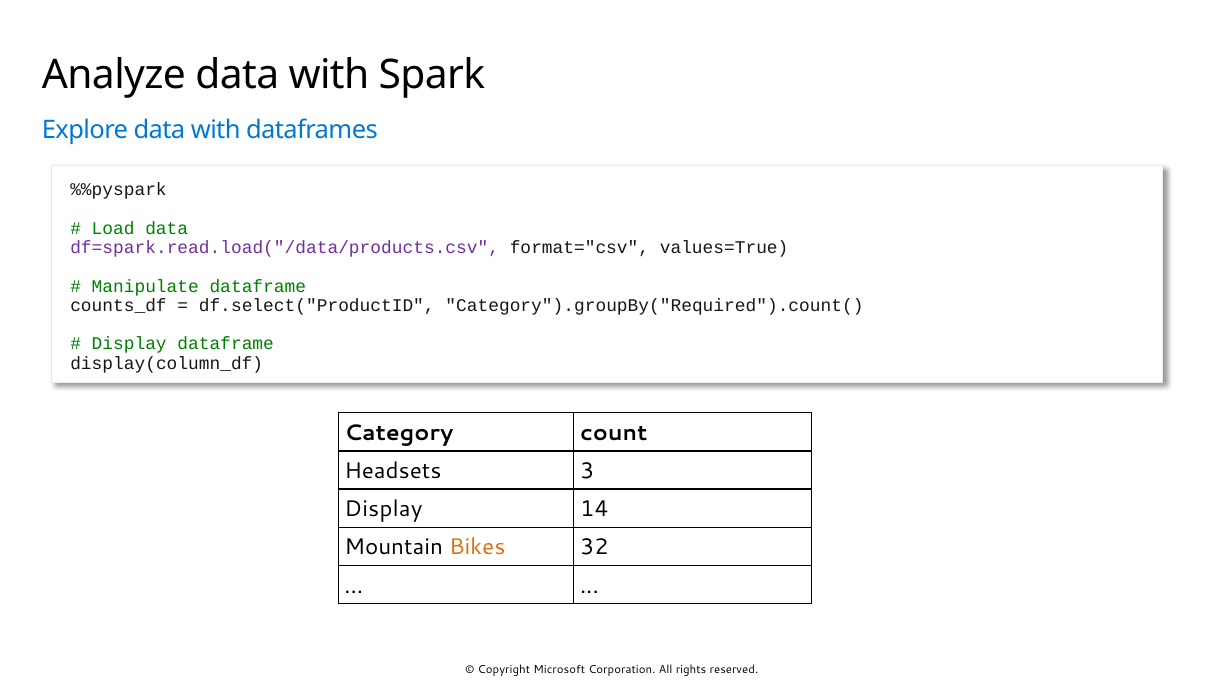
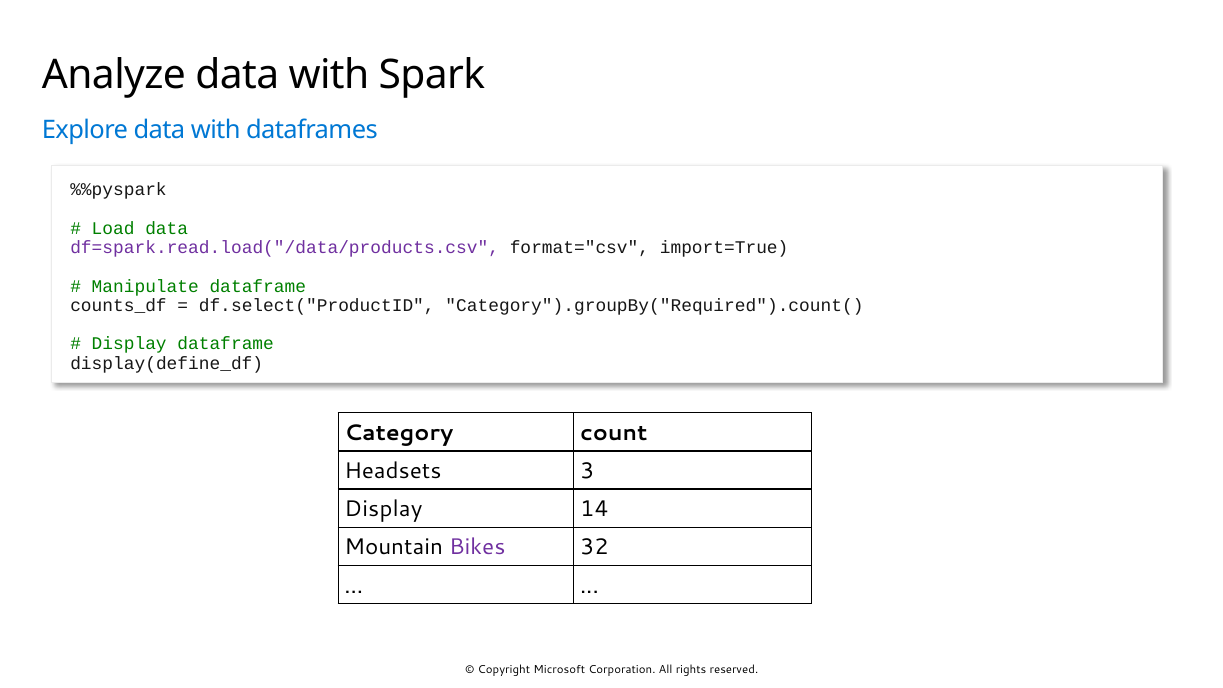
values=True: values=True -> import=True
display(column_df: display(column_df -> display(define_df
Bikes colour: orange -> purple
